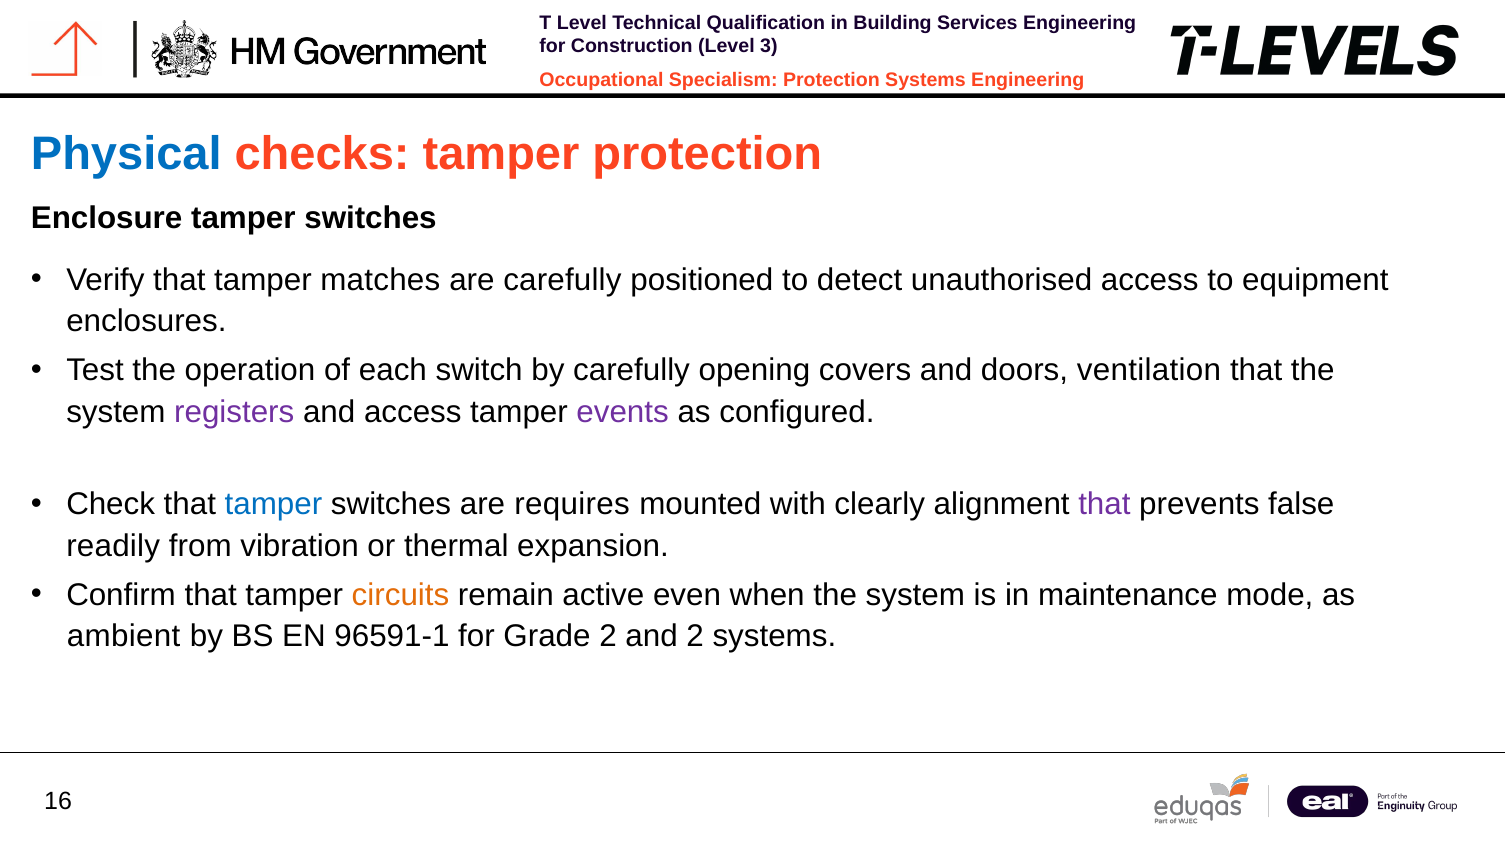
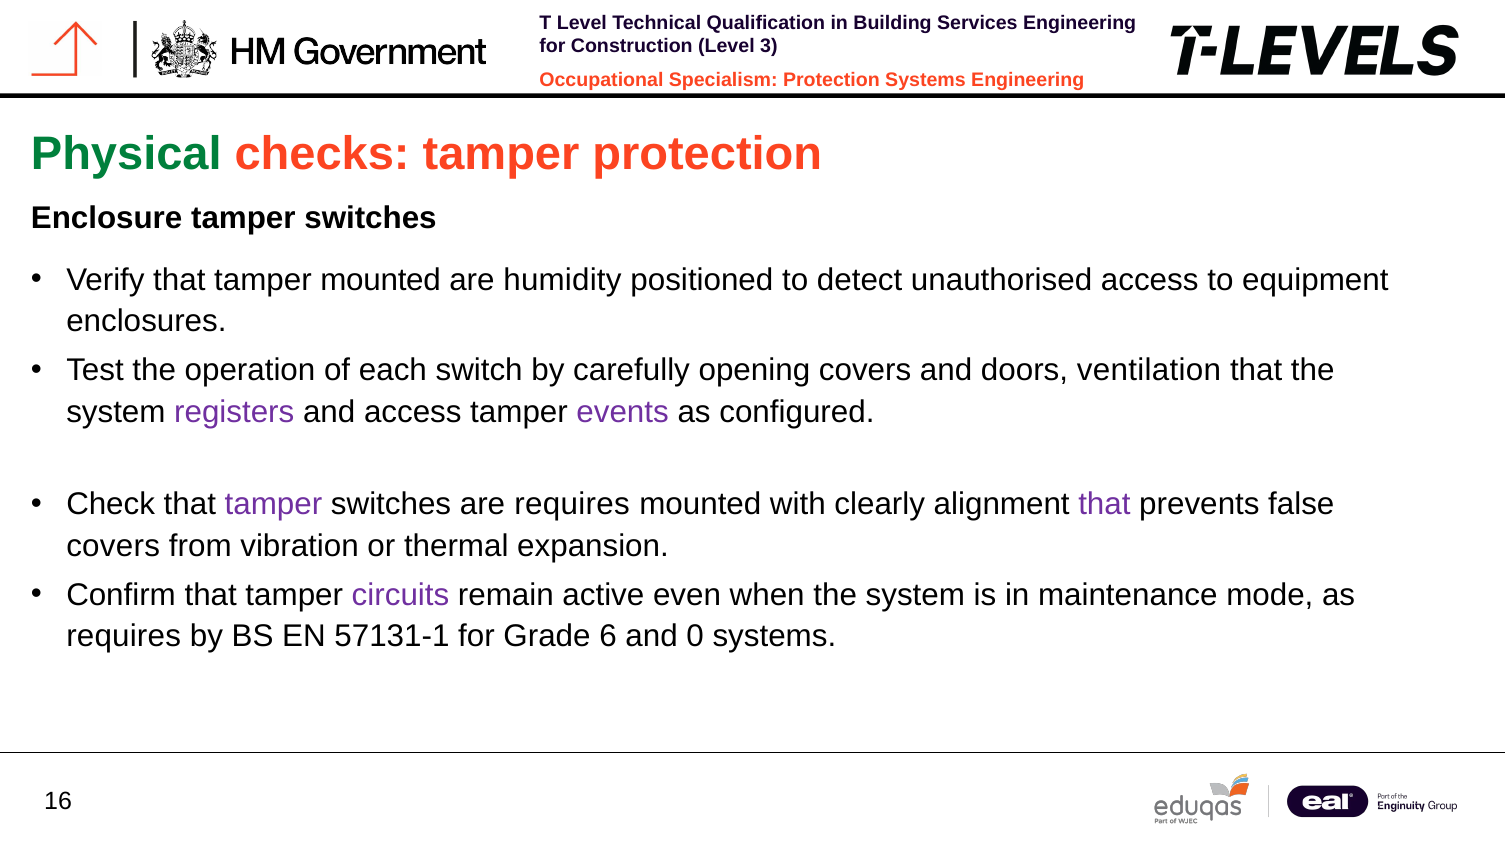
Physical colour: blue -> green
tamper matches: matches -> mounted
are carefully: carefully -> humidity
tamper at (273, 505) colour: blue -> purple
readily at (113, 546): readily -> covers
circuits colour: orange -> purple
ambient at (124, 637): ambient -> requires
96591-1: 96591-1 -> 57131-1
Grade 2: 2 -> 6
and 2: 2 -> 0
